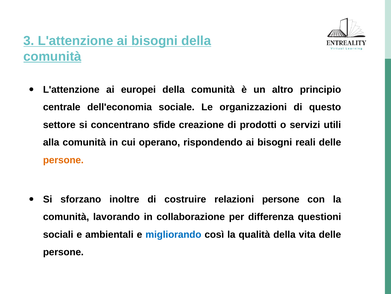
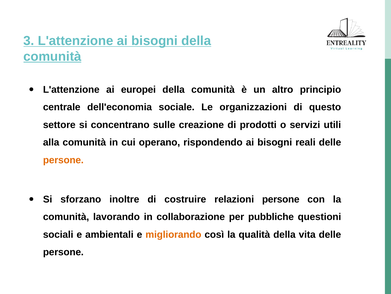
sfide: sfide -> sulle
differenza: differenza -> pubbliche
migliorando colour: blue -> orange
